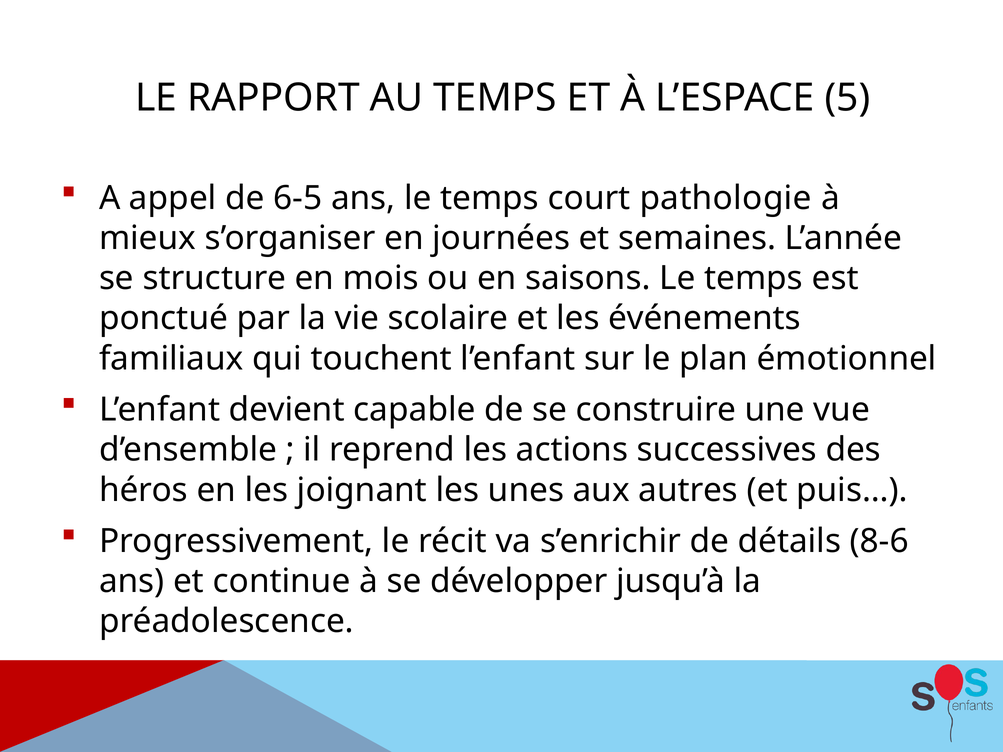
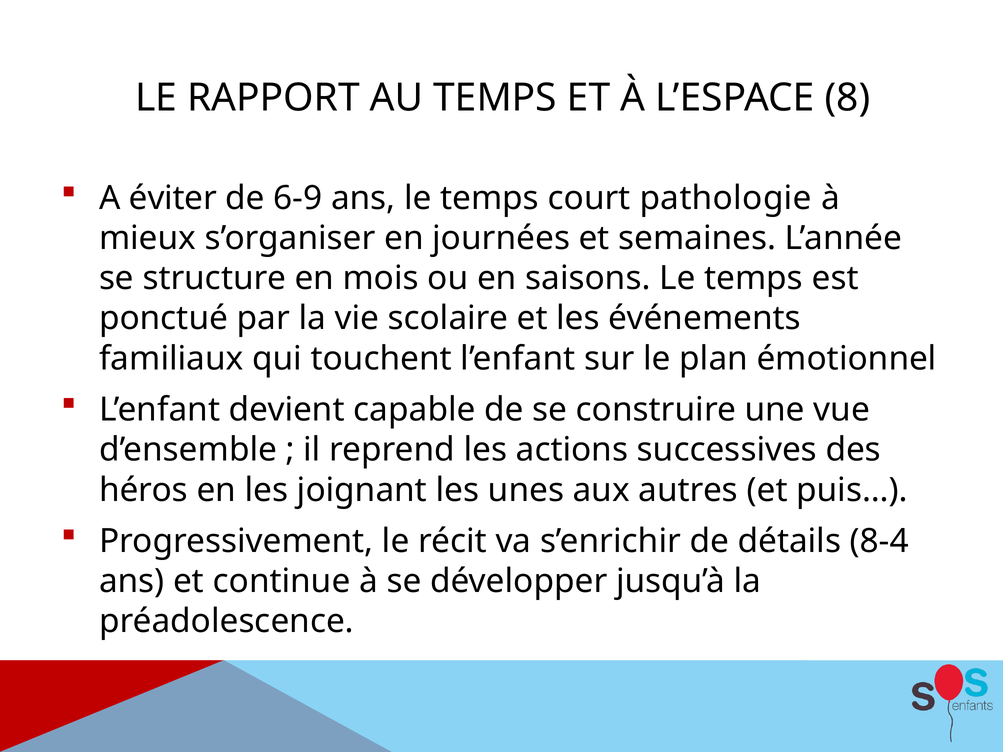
5: 5 -> 8
appel: appel -> éviter
6-5: 6-5 -> 6-9
8-6: 8-6 -> 8-4
